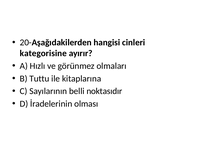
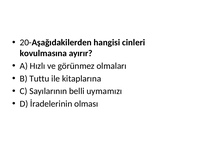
kategorisine: kategorisine -> kovulmasına
noktasıdır: noktasıdır -> uymamızı
